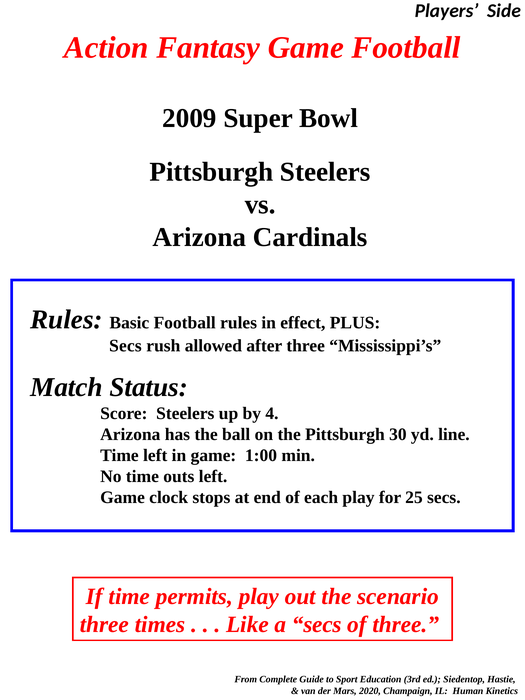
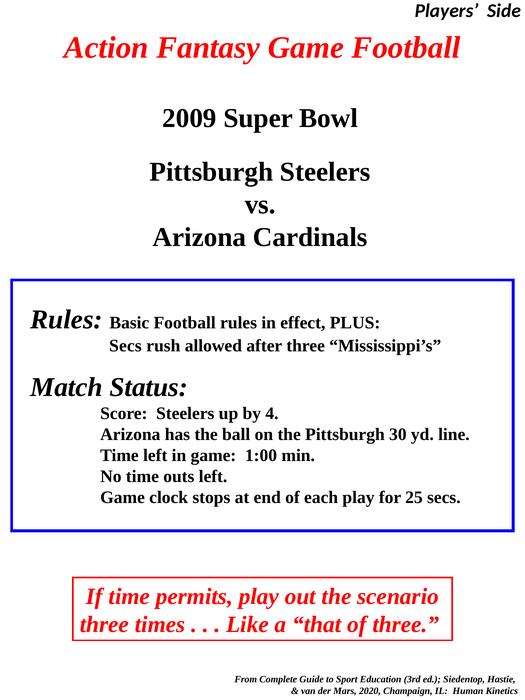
a secs: secs -> that
